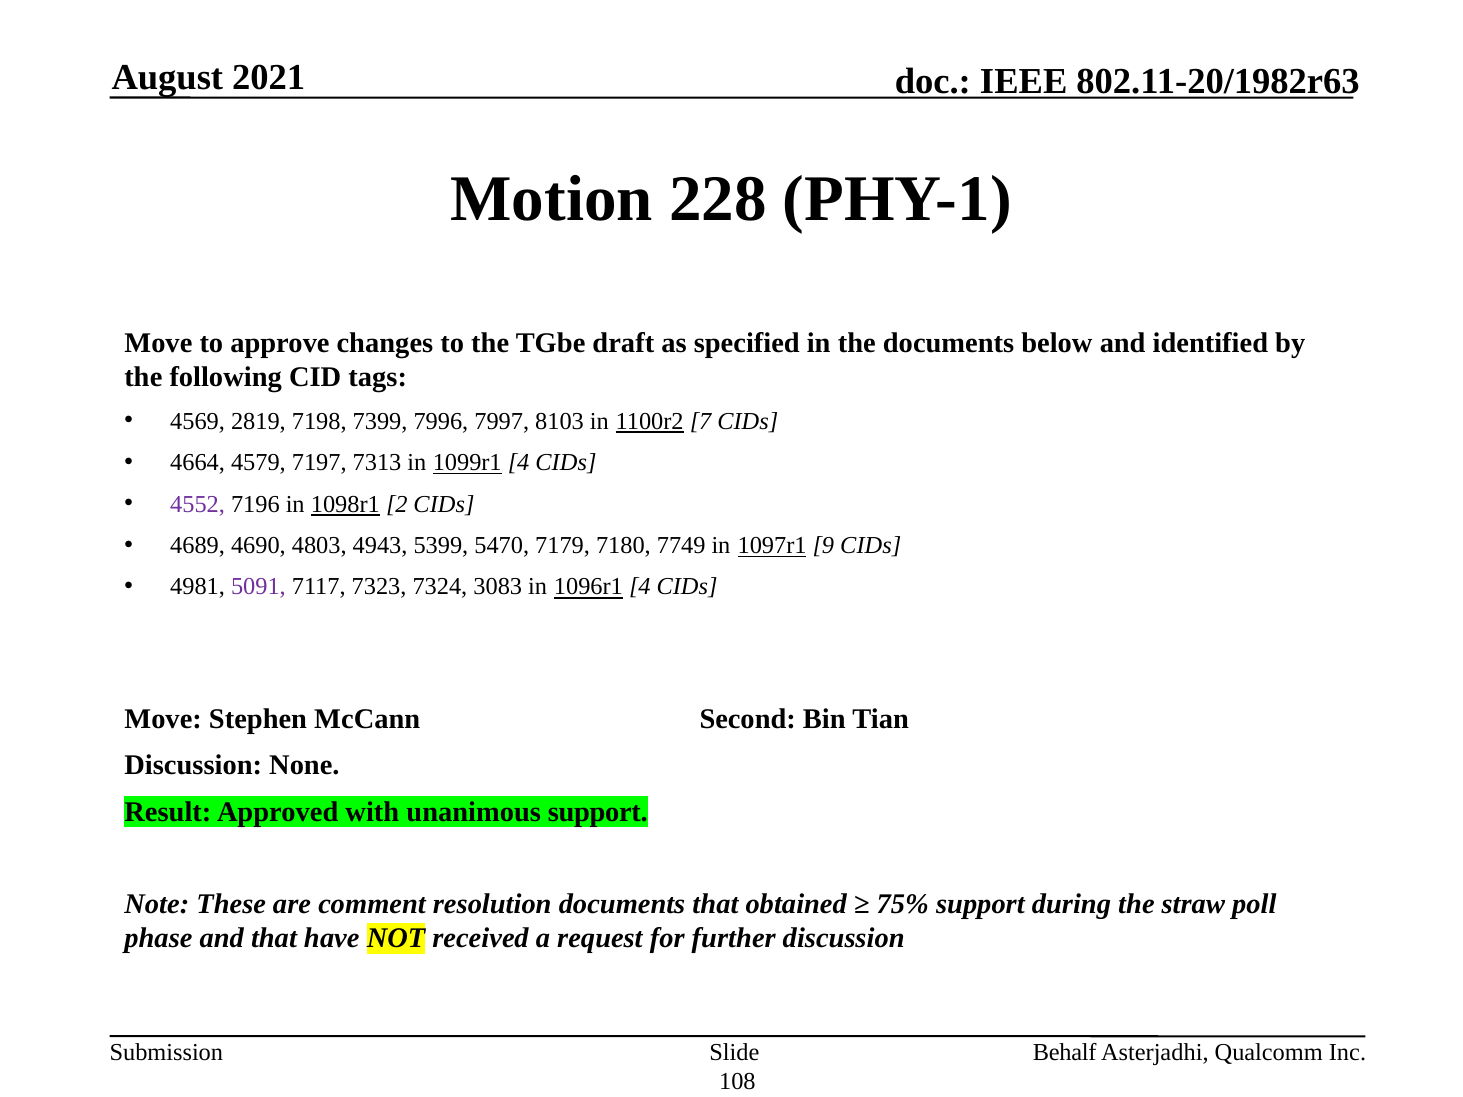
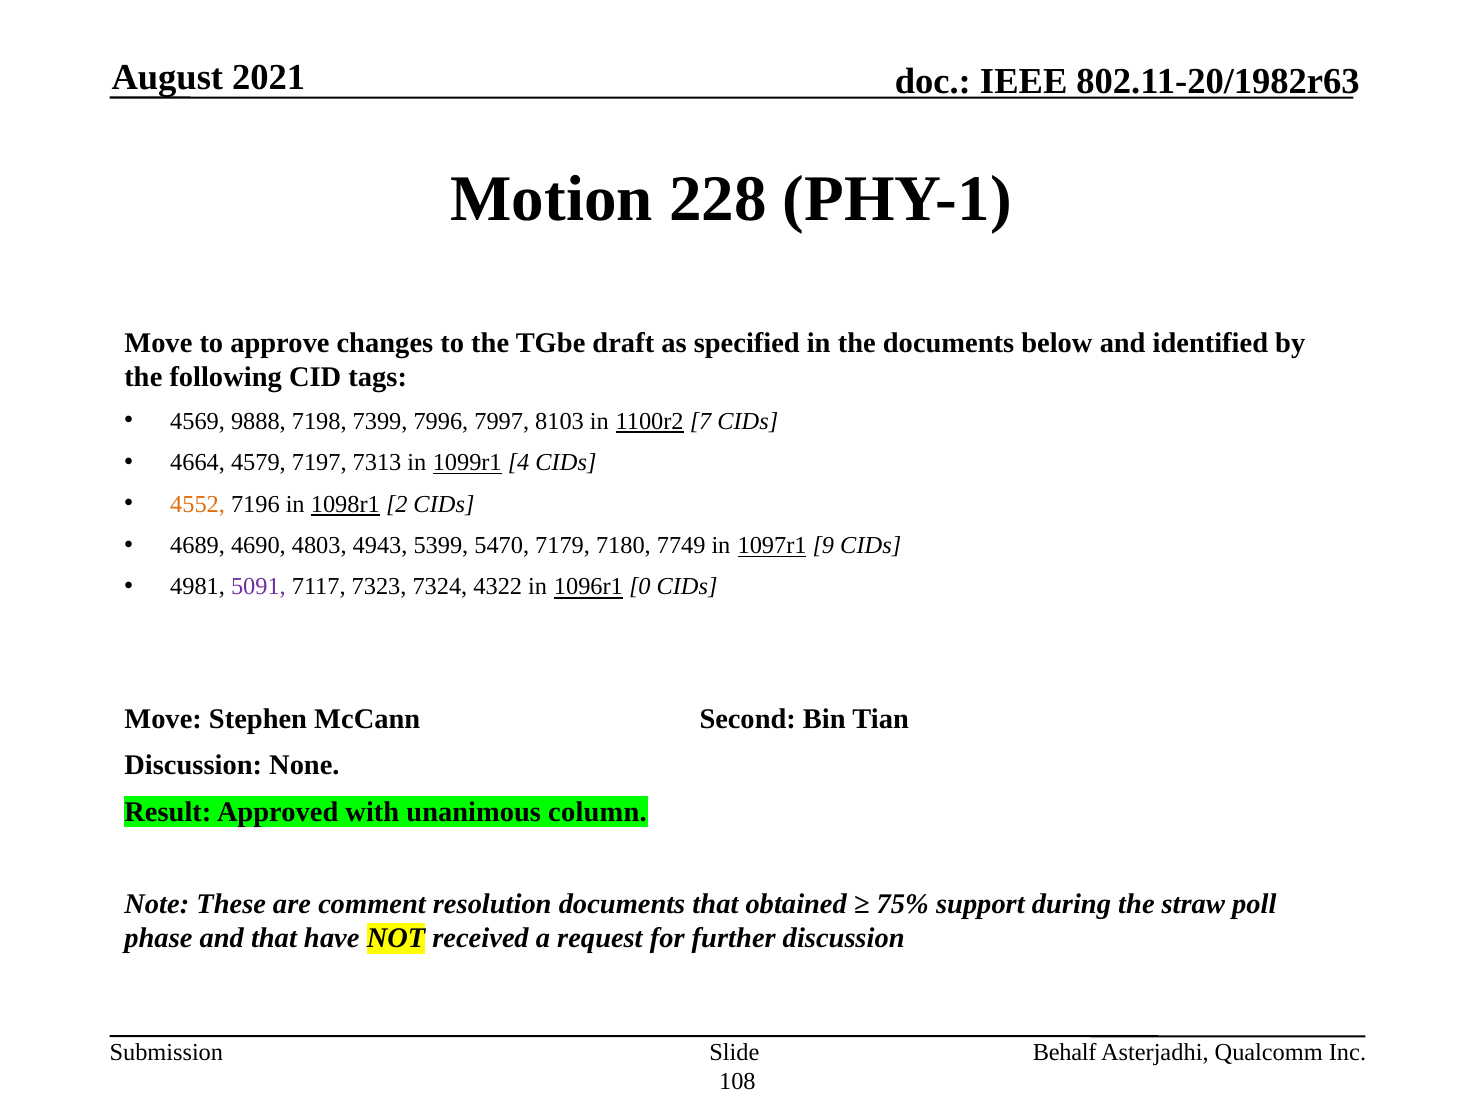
2819: 2819 -> 9888
4552 colour: purple -> orange
3083: 3083 -> 4322
1096r1 4: 4 -> 0
unanimous support: support -> column
